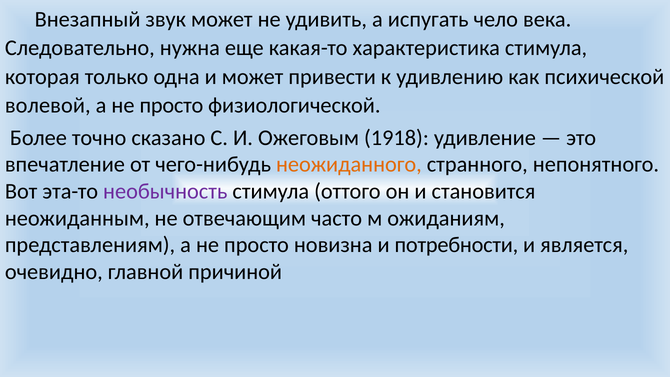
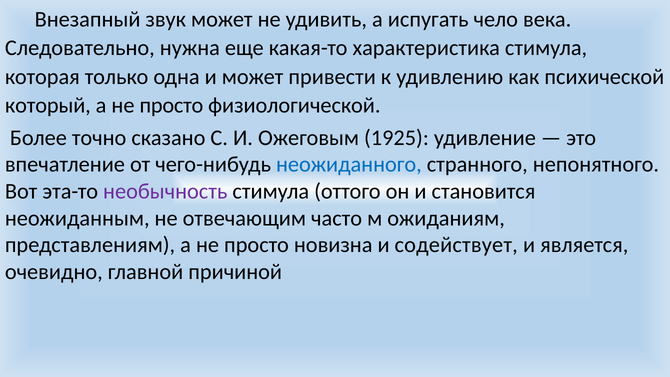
волевой: волевой -> который
1918: 1918 -> 1925
неожиданного colour: orange -> blue
потребности: потребности -> содействует
